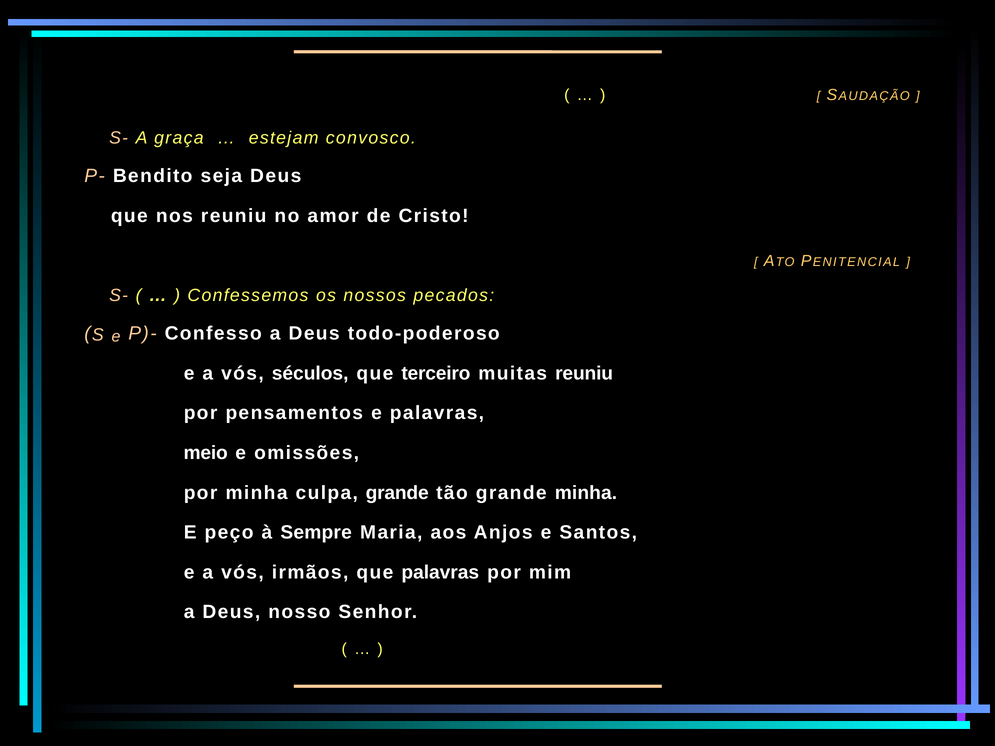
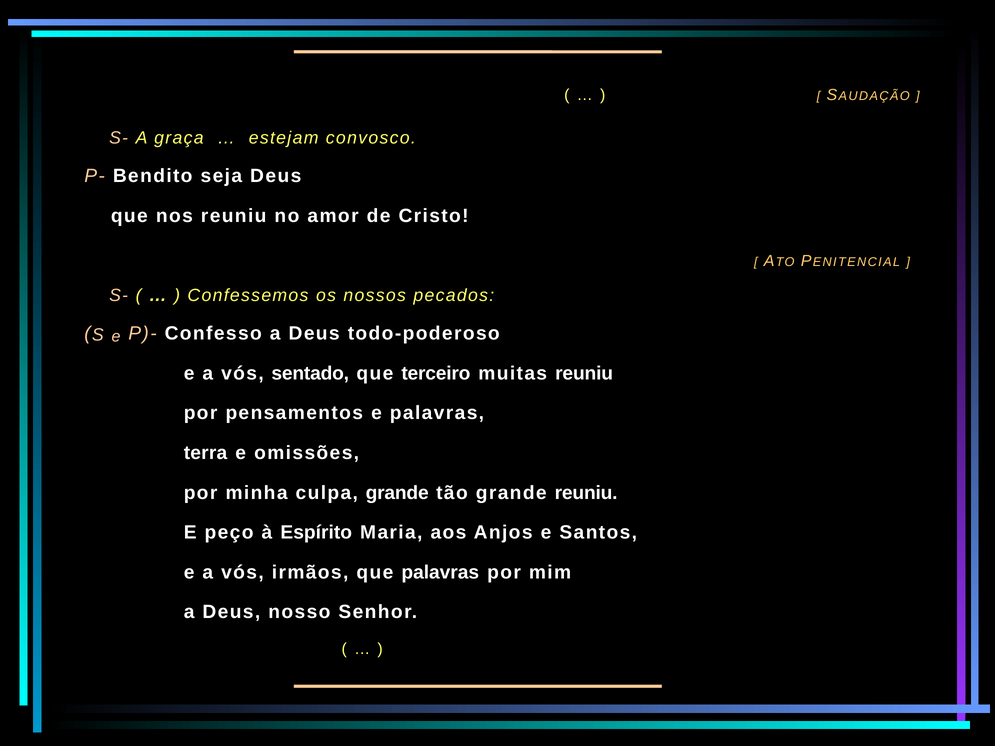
séculos: séculos -> sentado
meio: meio -> terra
grande minha: minha -> reuniu
Sempre: Sempre -> Espírito
